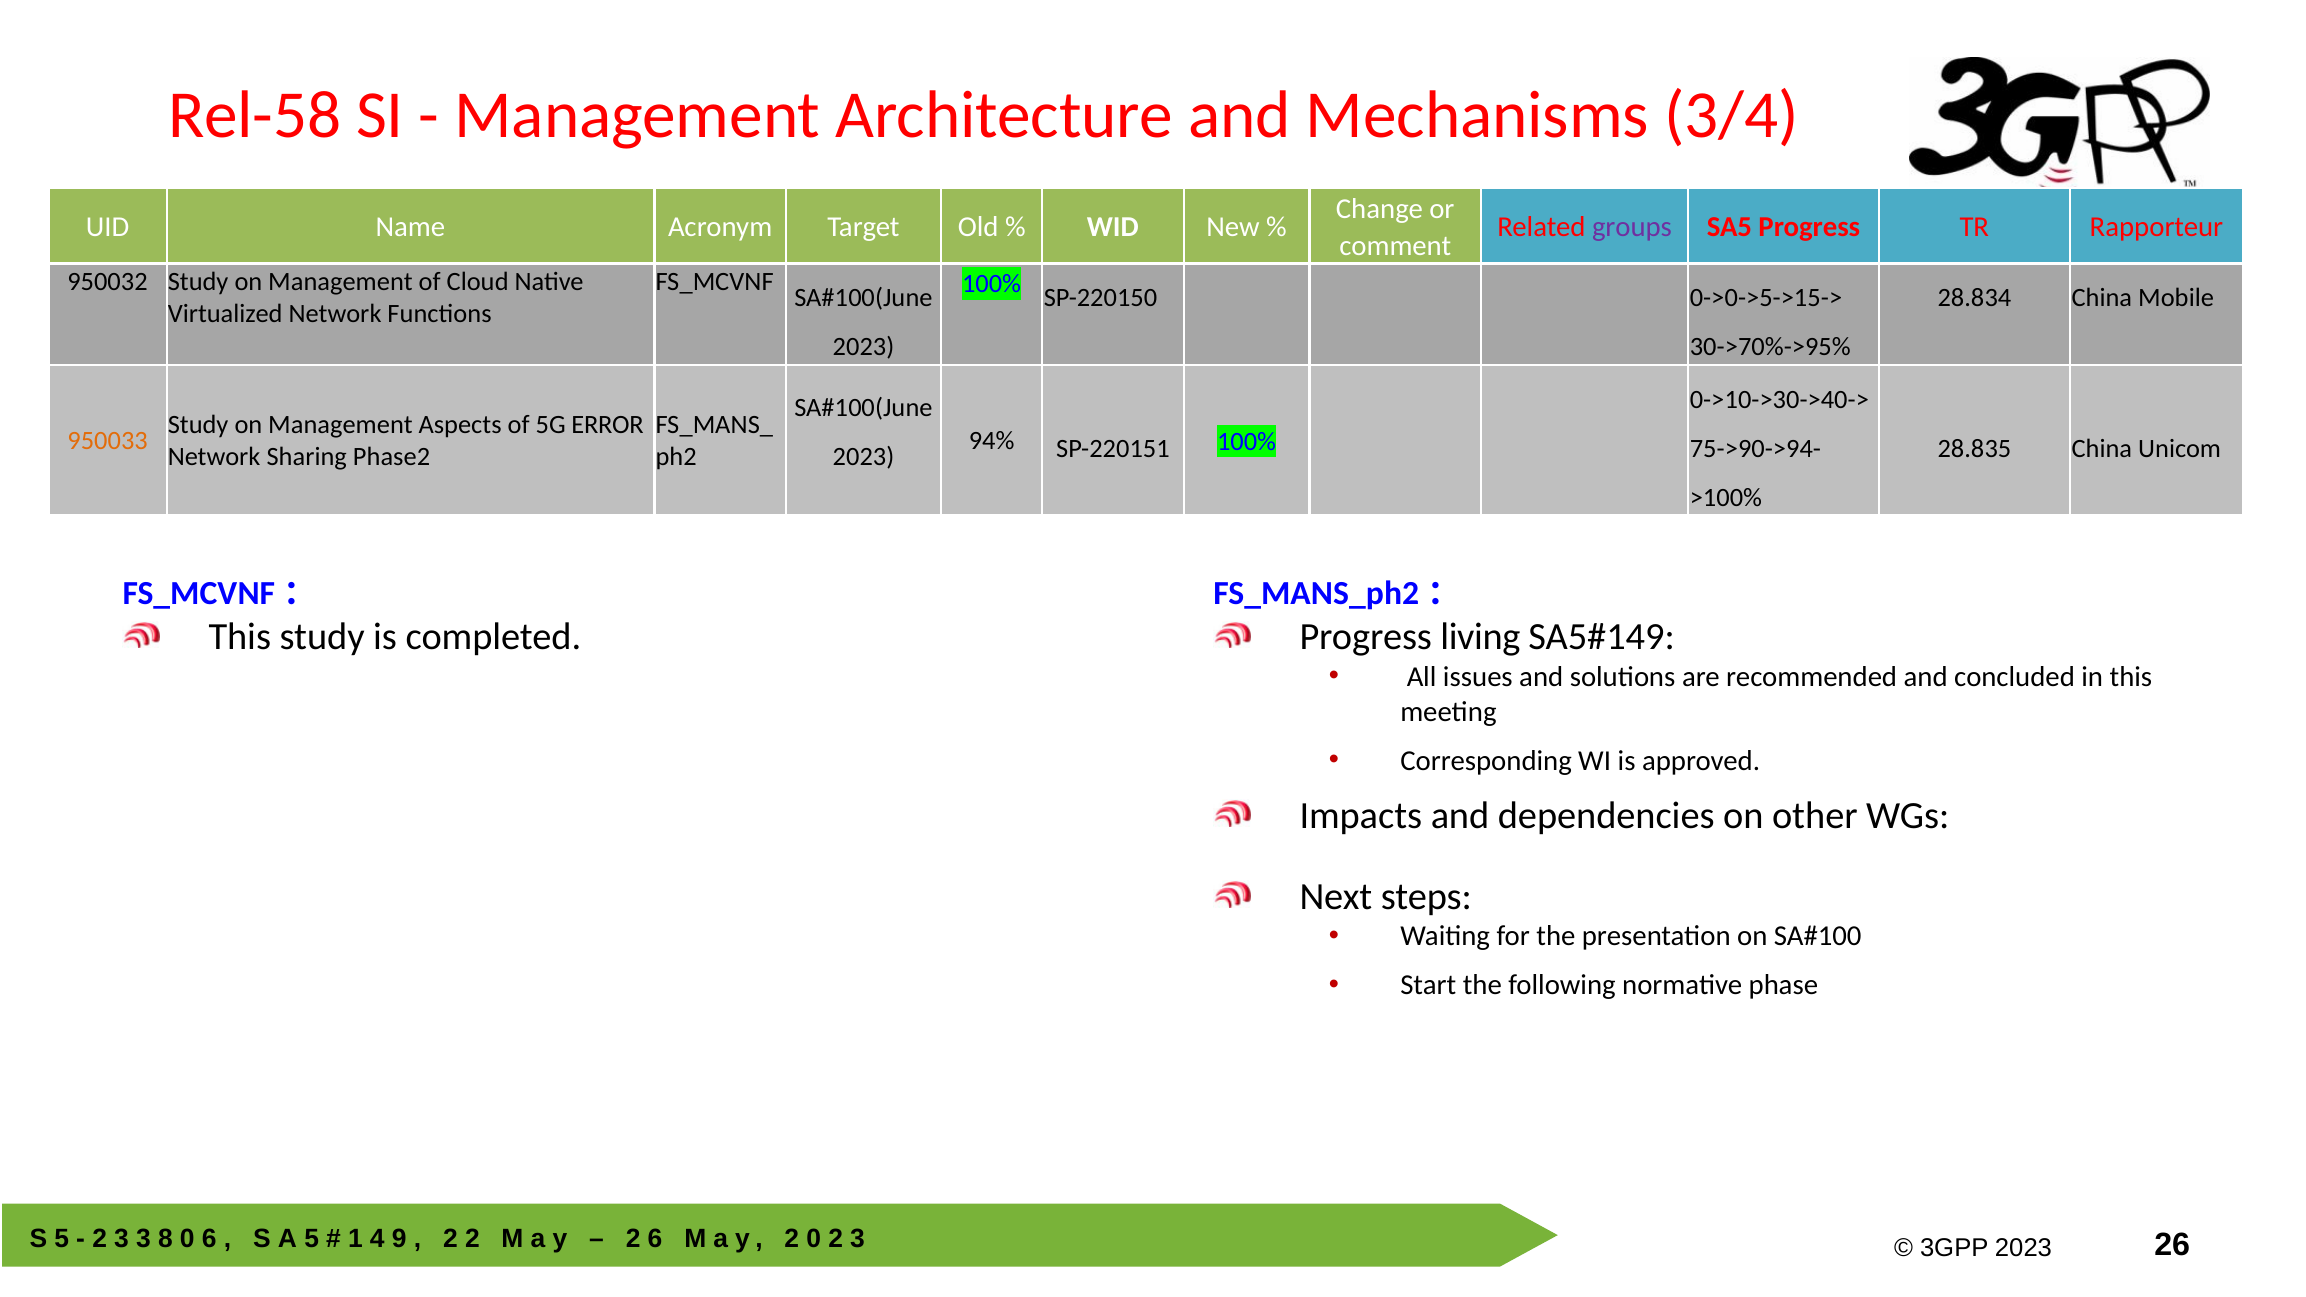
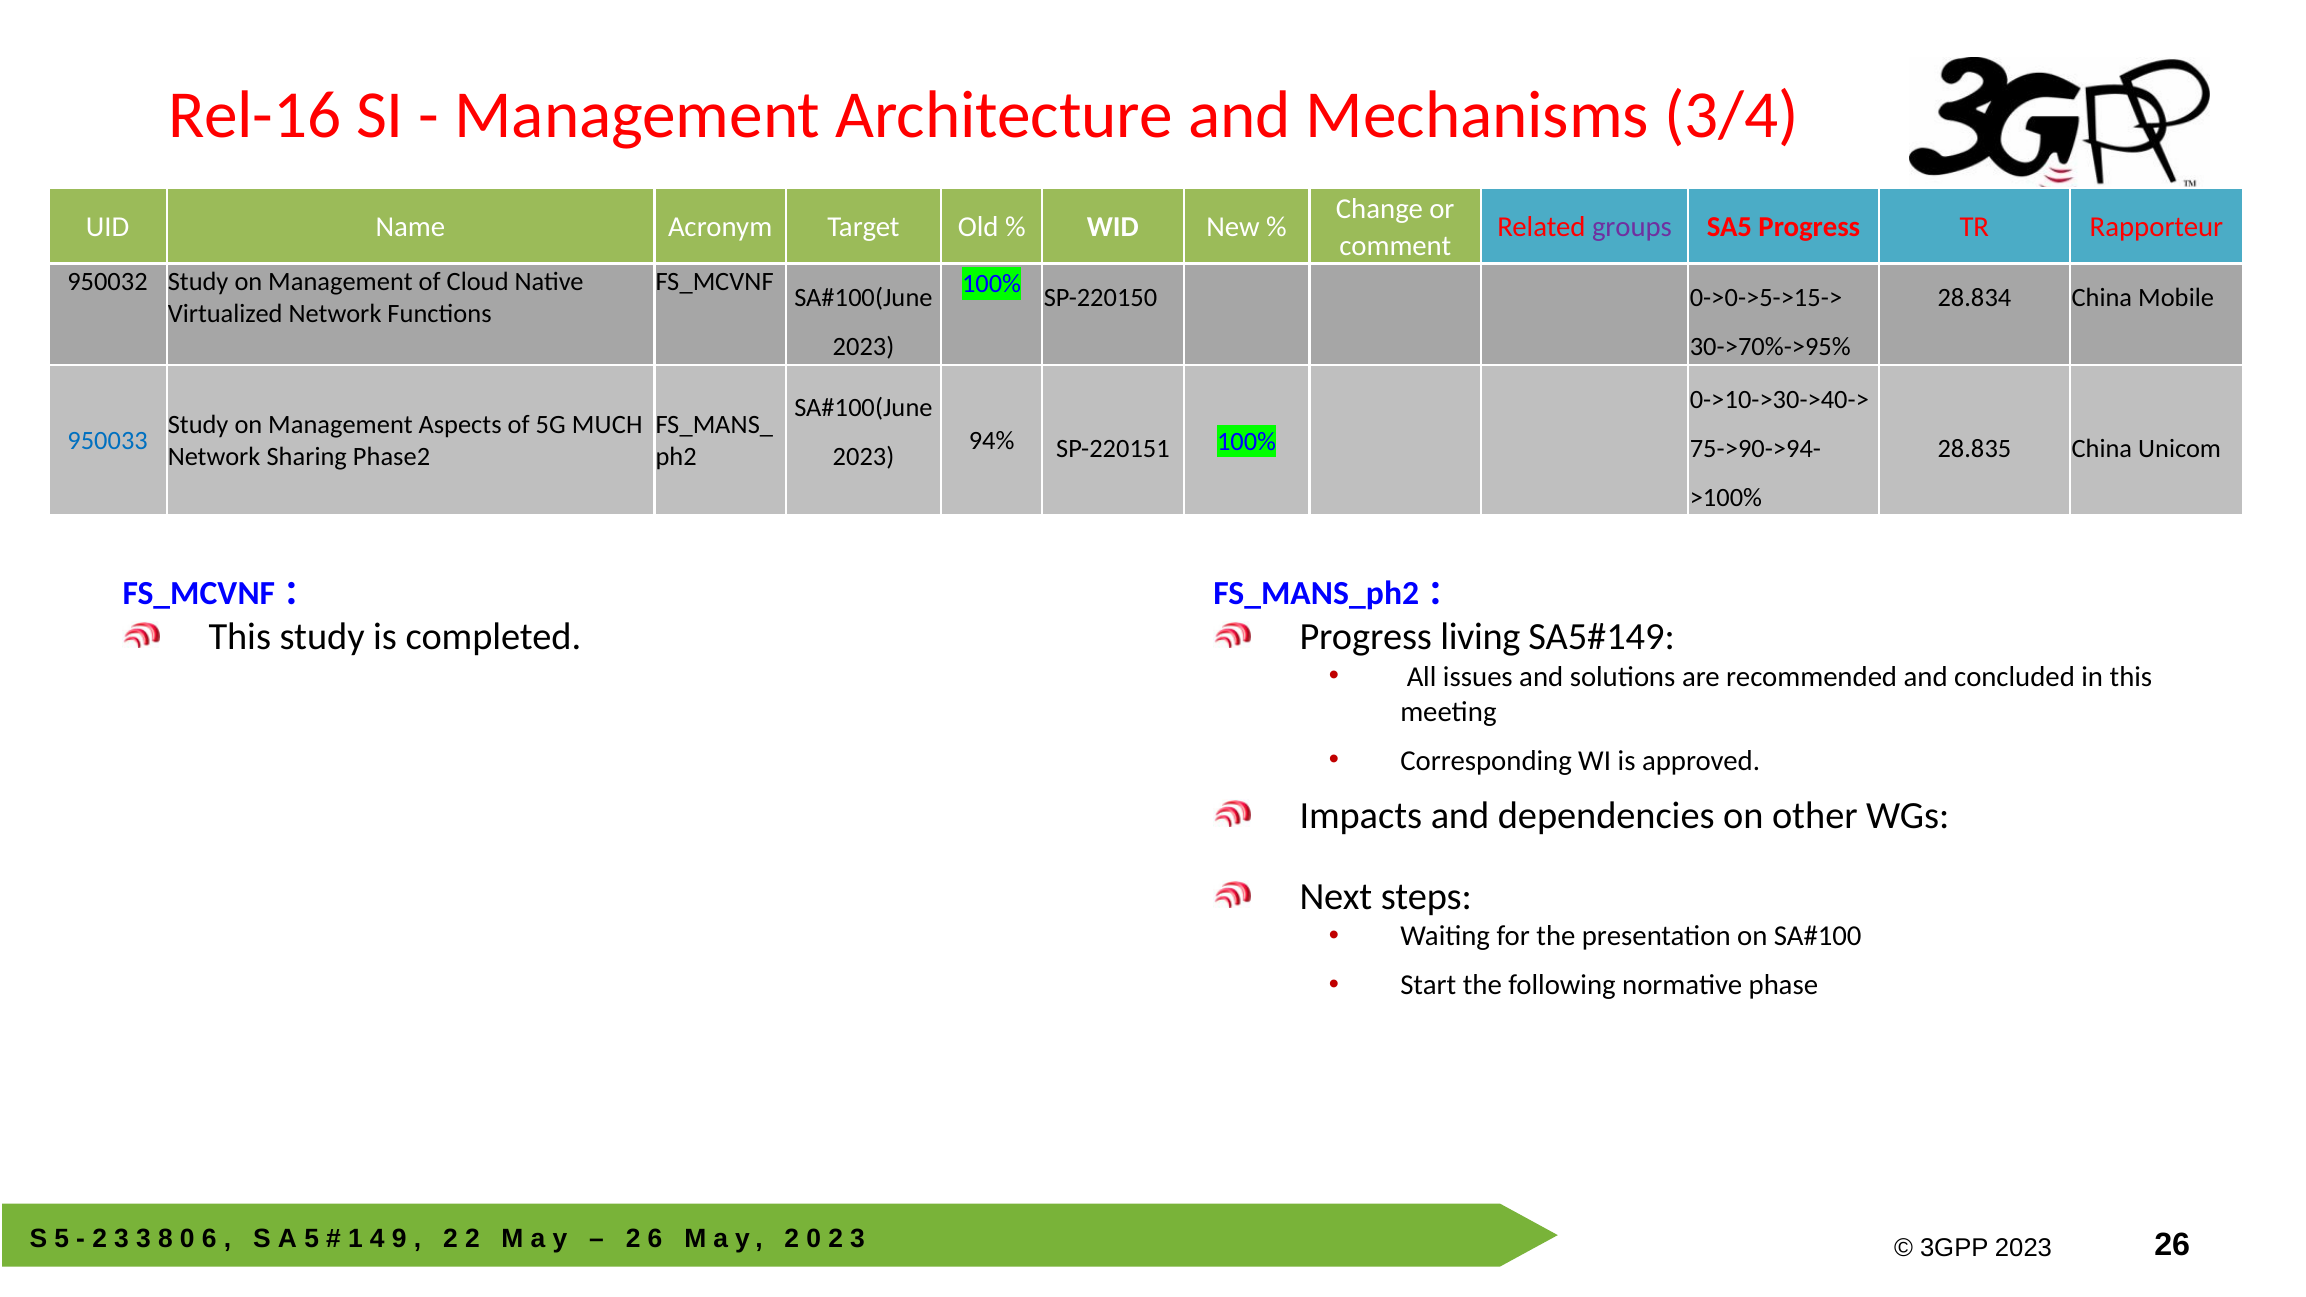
Rel-58: Rel-58 -> Rel-16
ERROR: ERROR -> MUCH
950033 colour: orange -> blue
